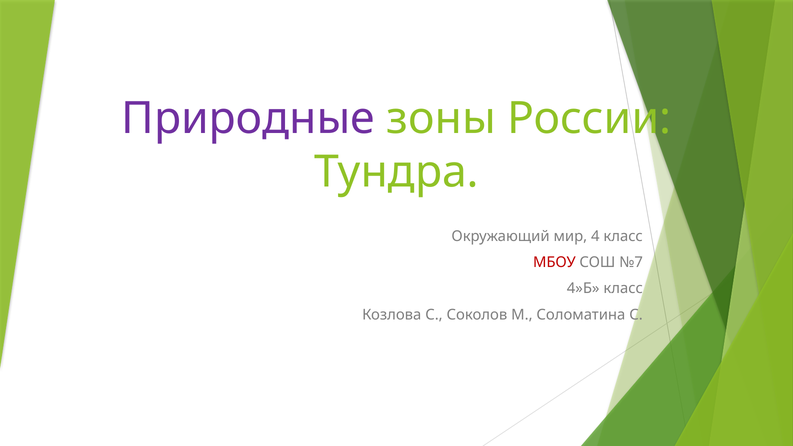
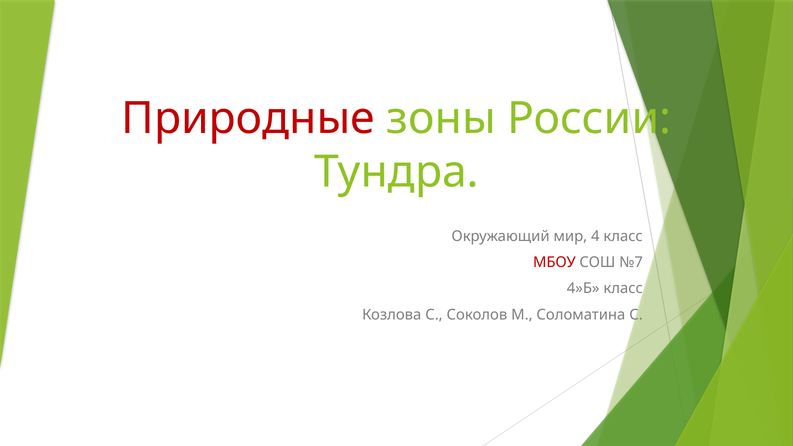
Природные colour: purple -> red
